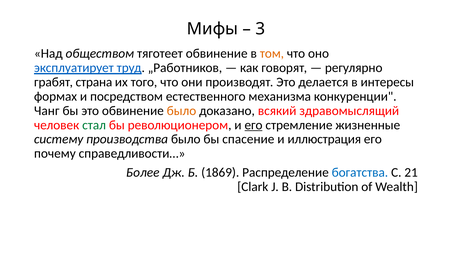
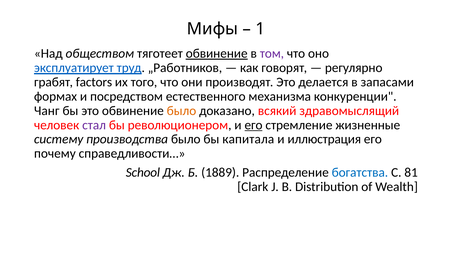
3: 3 -> 1
обвинение at (217, 53) underline: none -> present
том colour: orange -> purple
страна: страна -> factors
интересы: интересы -> запасами
стал colour: green -> purple
спасение: спасение -> капитала
Более: Более -> School
1869: 1869 -> 1889
21: 21 -> 81
